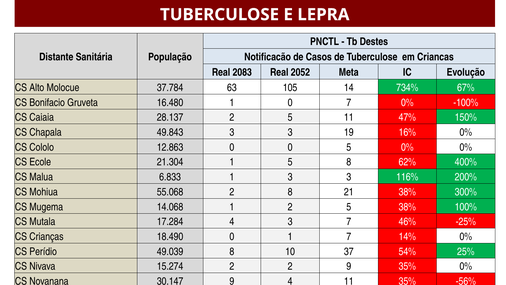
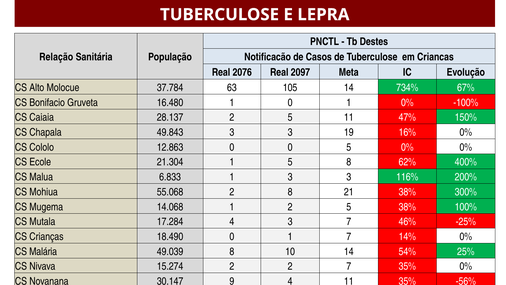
Distante: Distante -> Relação
2083: 2083 -> 2076
2052: 2052 -> 2097
1 0 7: 7 -> 1
Perídio: Perídio -> Malária
10 37: 37 -> 14
2 9: 9 -> 7
